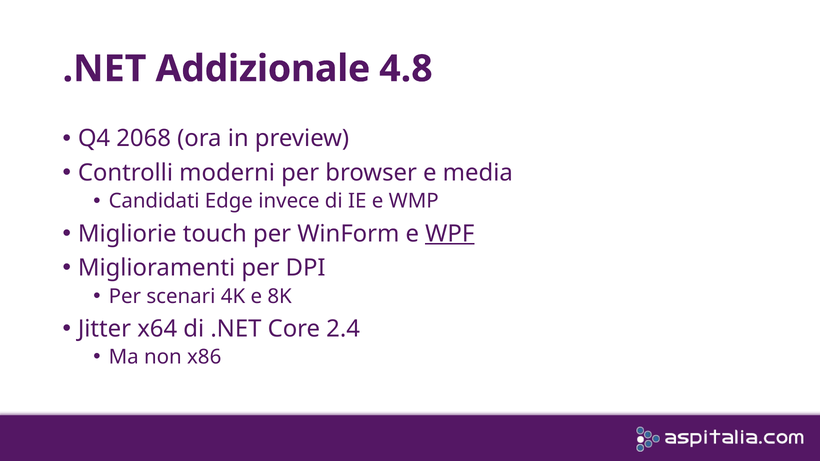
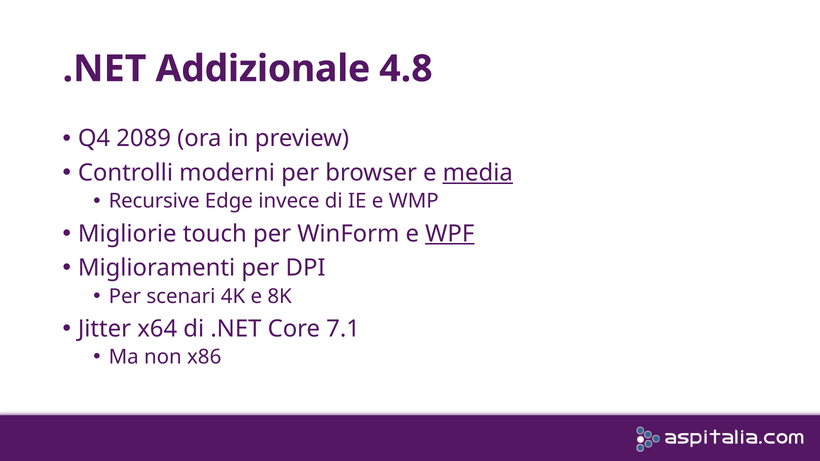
2068: 2068 -> 2089
media underline: none -> present
Candidati: Candidati -> Recursive
2.4: 2.4 -> 7.1
